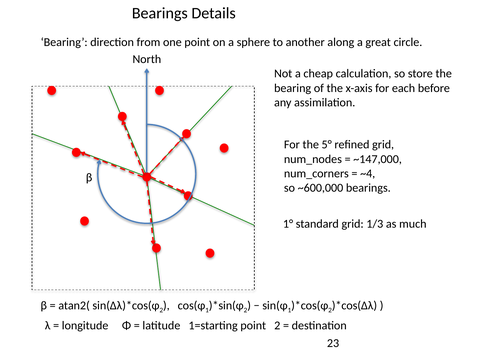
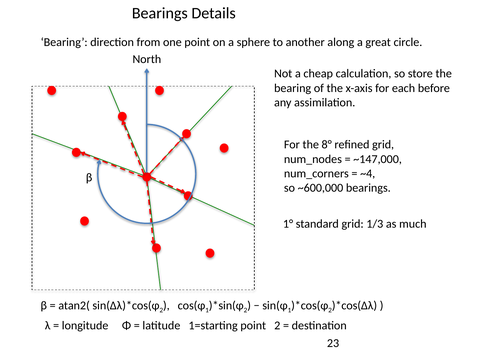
5°: 5° -> 8°
